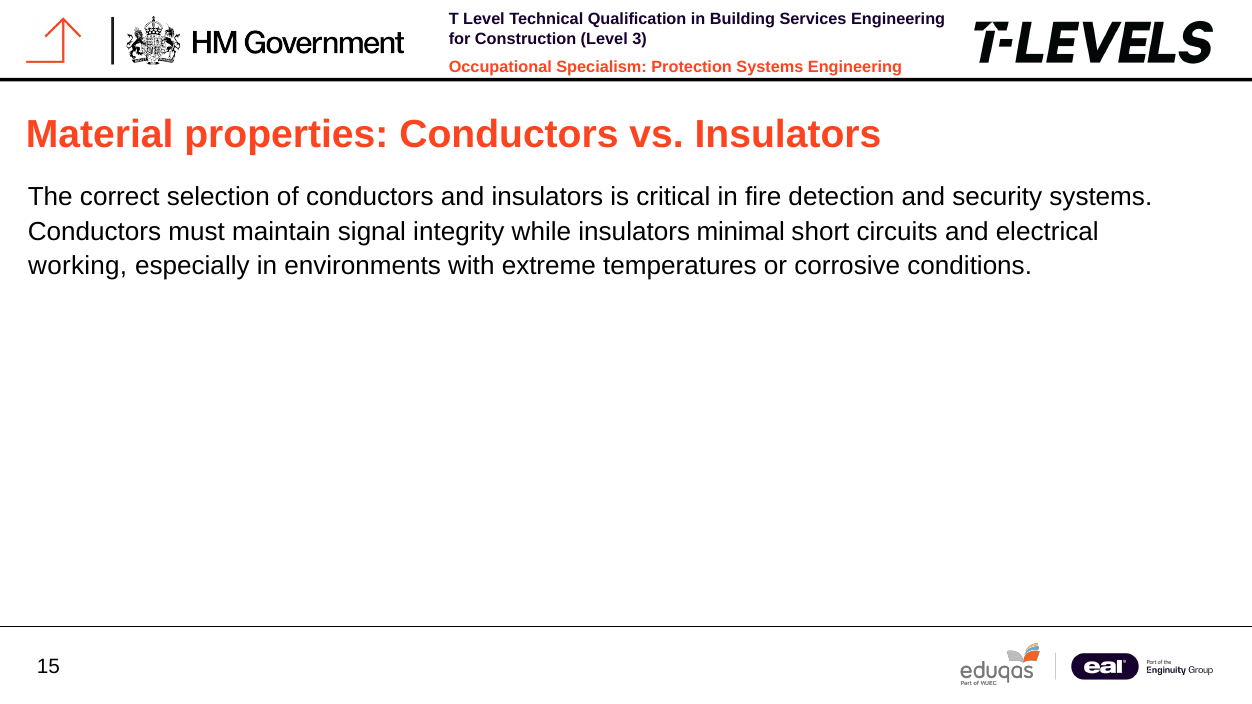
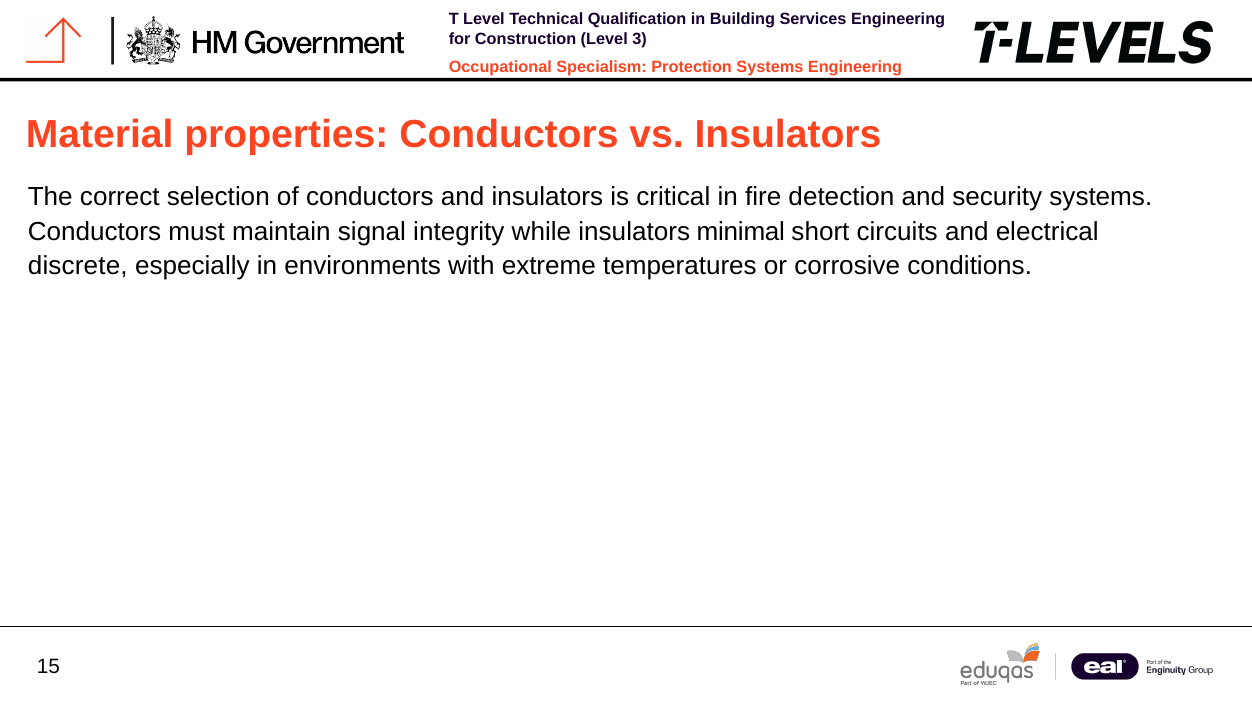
working: working -> discrete
